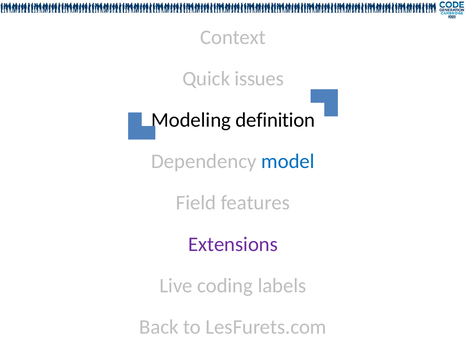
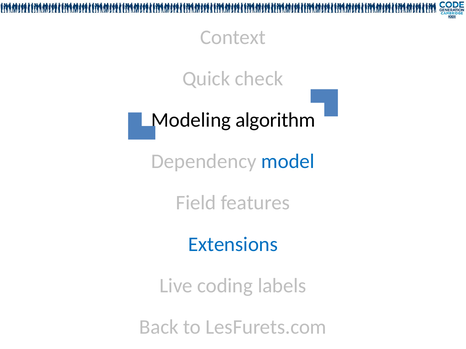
issues: issues -> check
definition: definition -> algorithm
Extensions colour: purple -> blue
